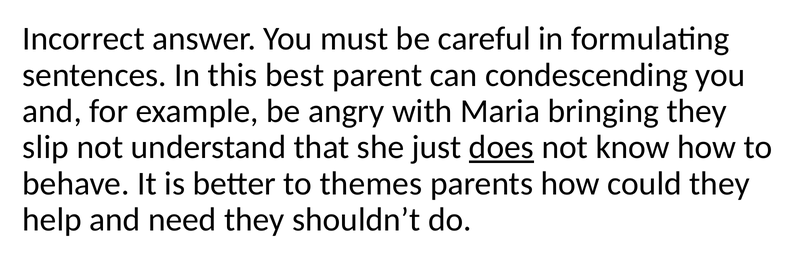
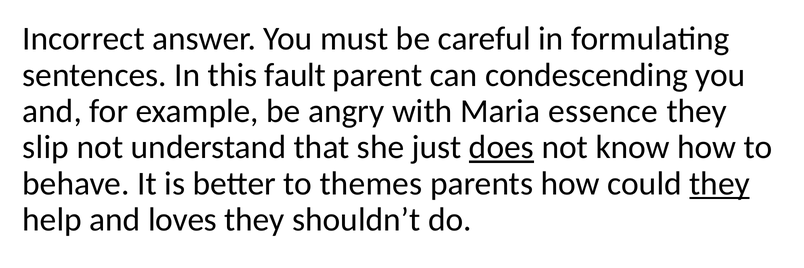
best: best -> fault
bringing: bringing -> essence
they at (720, 184) underline: none -> present
need: need -> loves
